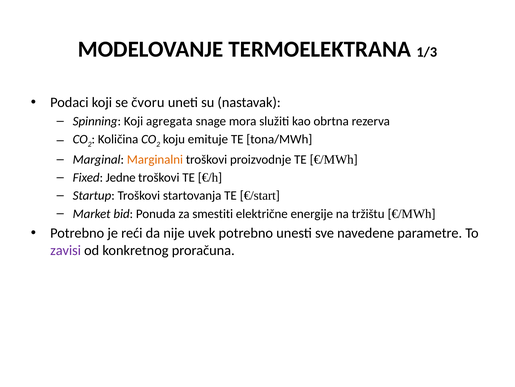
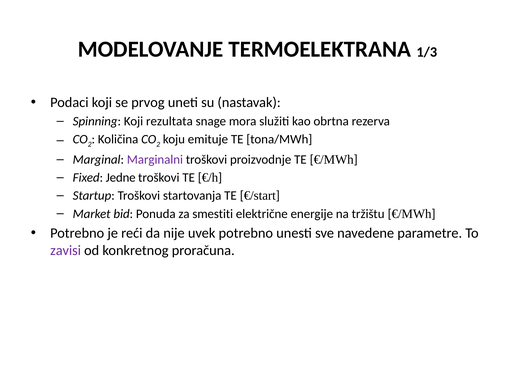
čvoru: čvoru -> prvog
agregata: agregata -> rezultata
Marginalni colour: orange -> purple
